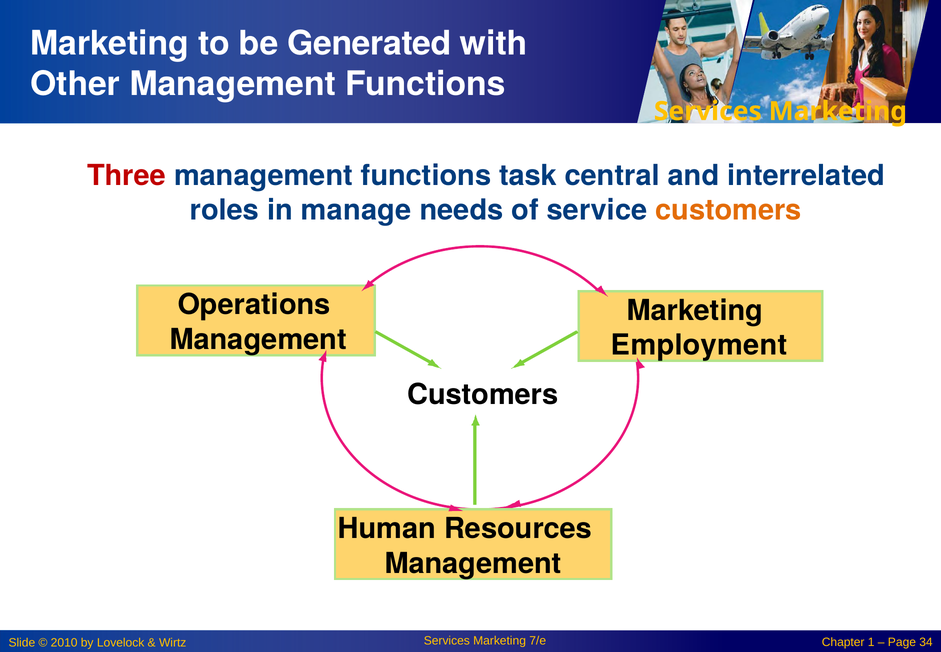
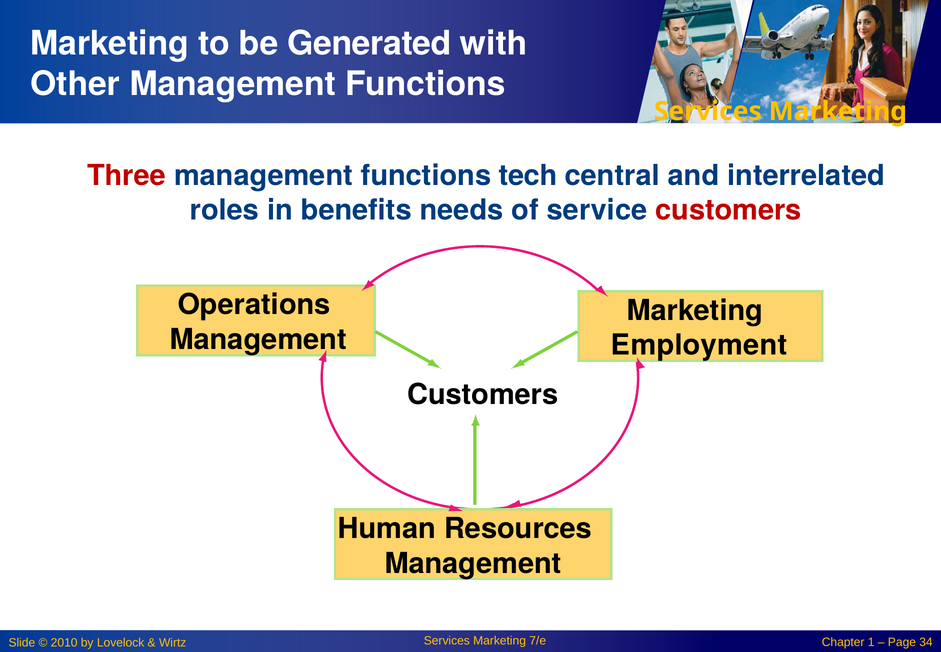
task: task -> tech
manage: manage -> benefits
customers at (728, 210) colour: orange -> red
